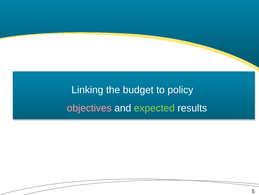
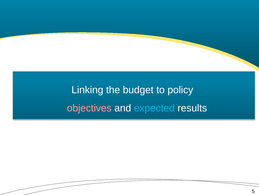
expected colour: light green -> light blue
